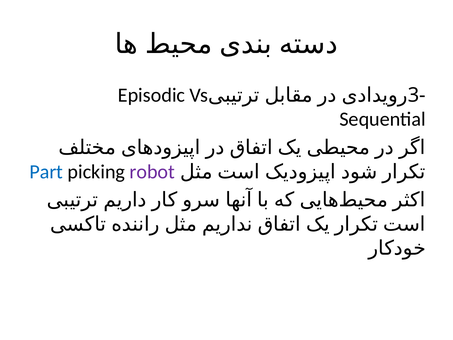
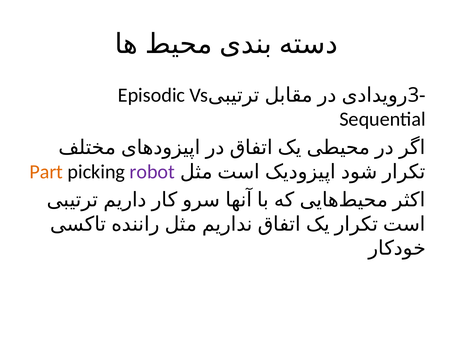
Part colour: blue -> orange
